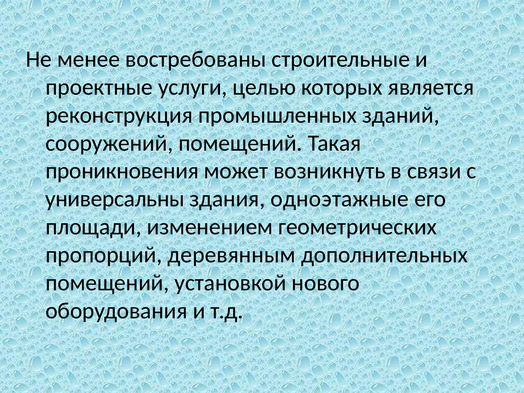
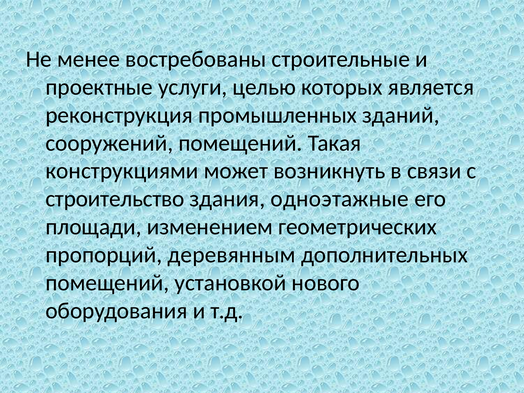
проникновения: проникновения -> конструкциями
универсальны: универсальны -> строительство
